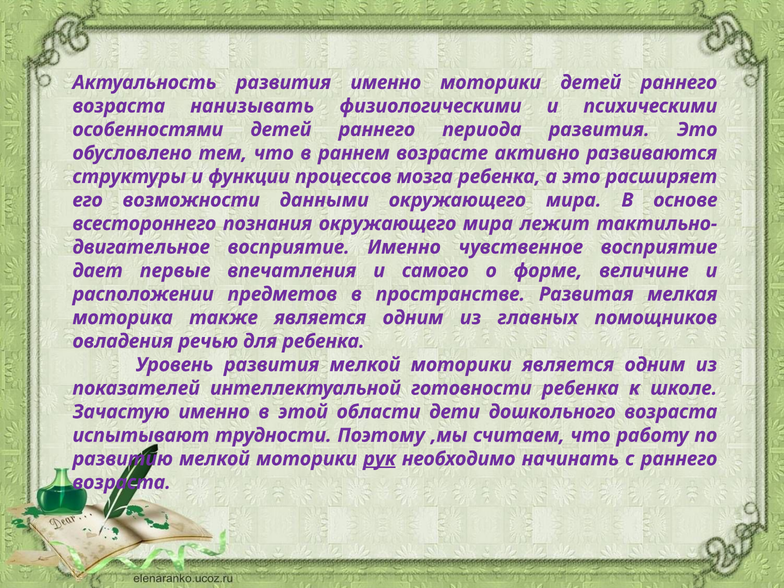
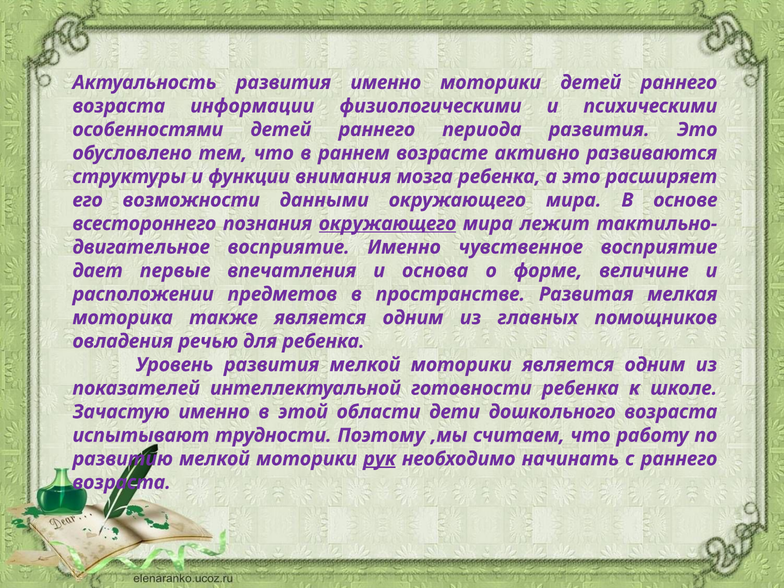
нанизывать: нанизывать -> информации
процессов: процессов -> внимания
окружающего at (388, 224) underline: none -> present
самого: самого -> основа
